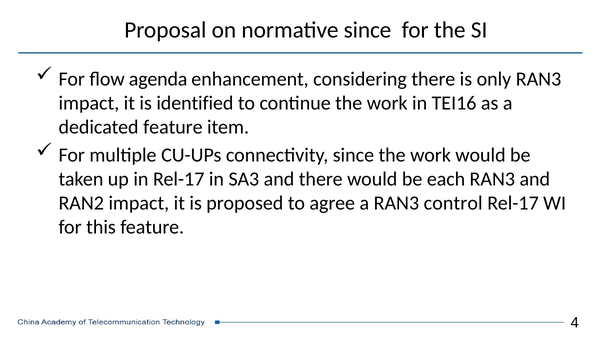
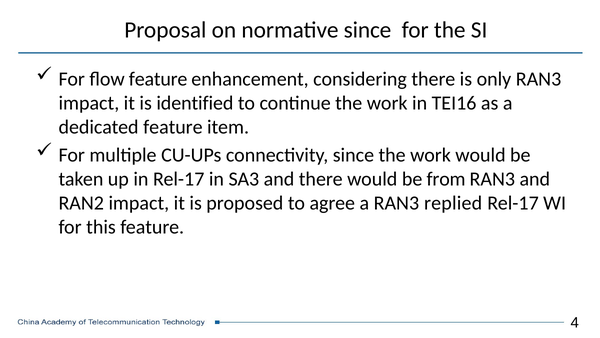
flow agenda: agenda -> feature
each: each -> from
control: control -> replied
